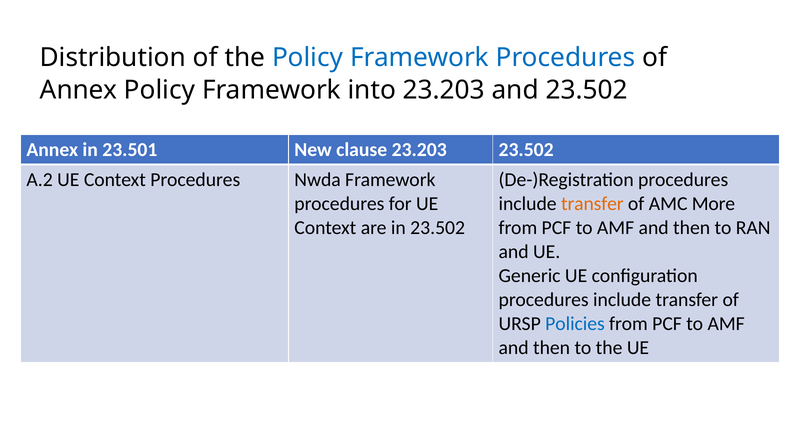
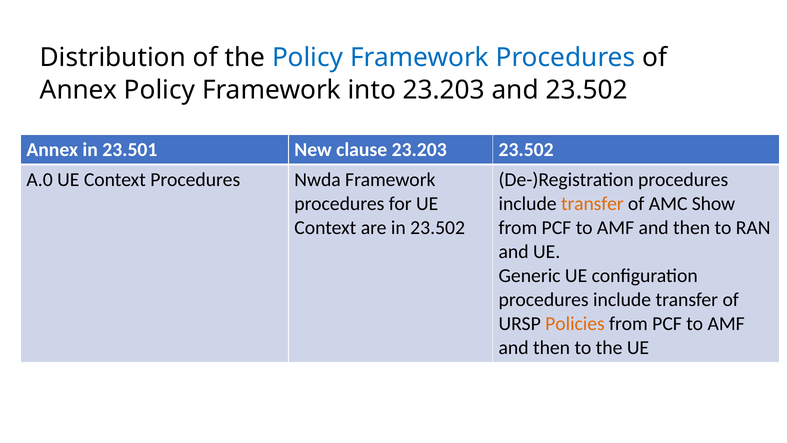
A.2: A.2 -> A.0
More: More -> Show
Policies colour: blue -> orange
